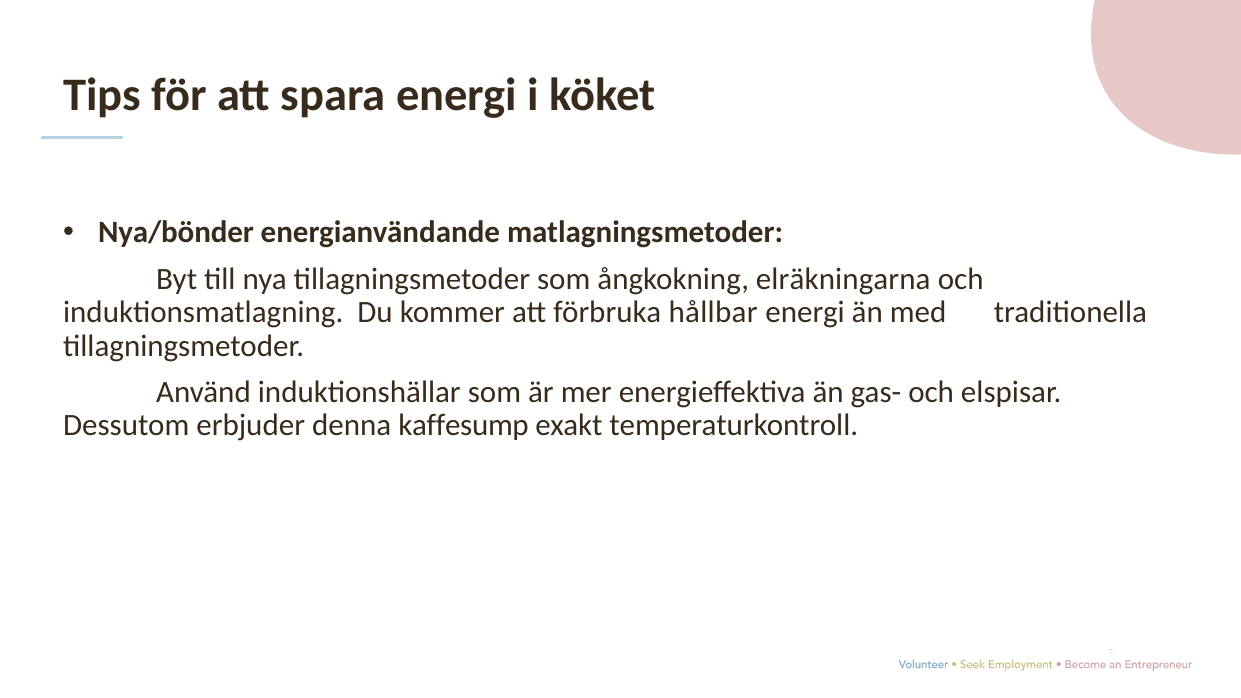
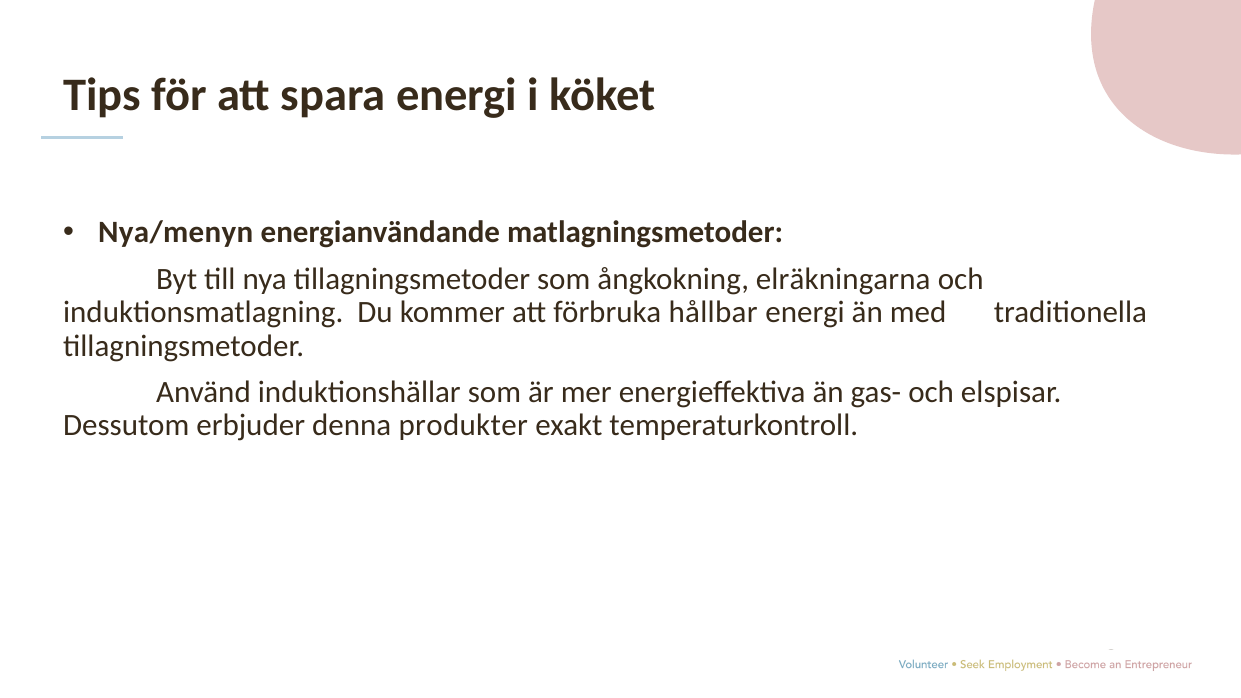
Nya/bönder: Nya/bönder -> Nya/menyn
kaffesump: kaffesump -> produkter
